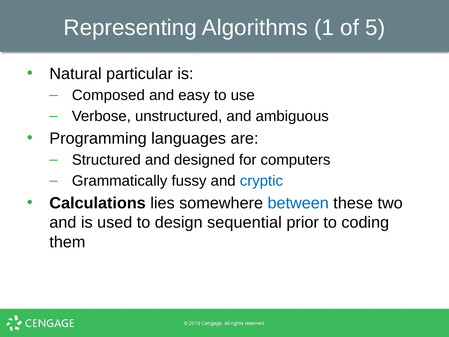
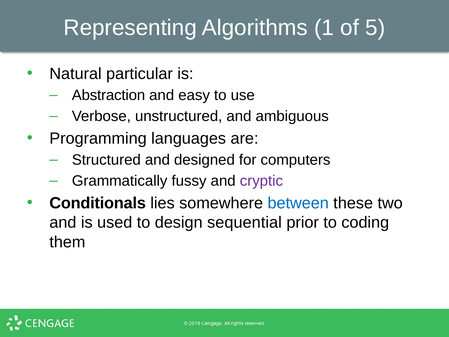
Composed: Composed -> Abstraction
cryptic colour: blue -> purple
Calculations: Calculations -> Conditionals
